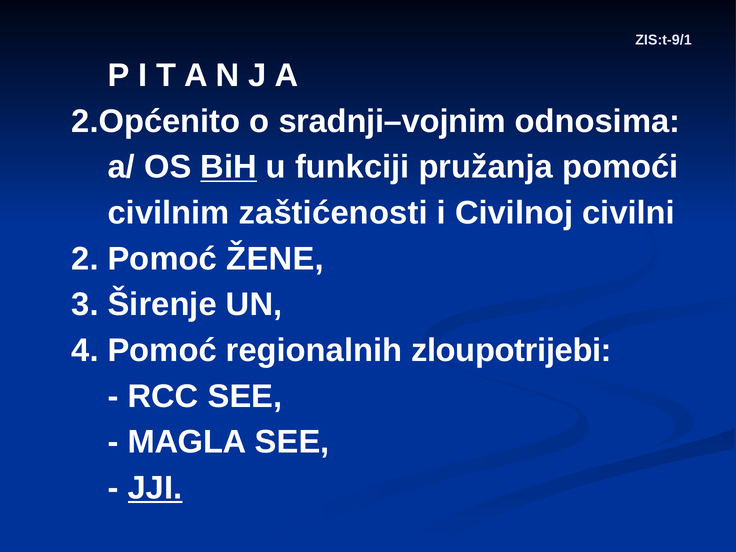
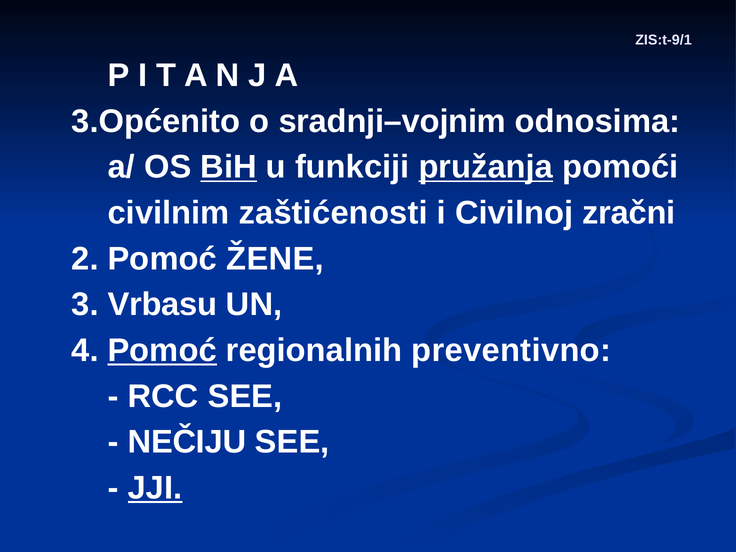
2.Općenito: 2.Općenito -> 3.Općenito
pružanja underline: none -> present
civilni: civilni -> zračni
Širenje: Širenje -> Vrbasu
Pomoć at (162, 350) underline: none -> present
zloupotrijebi: zloupotrijebi -> preventivno
MAGLA: MAGLA -> NEČIJU
